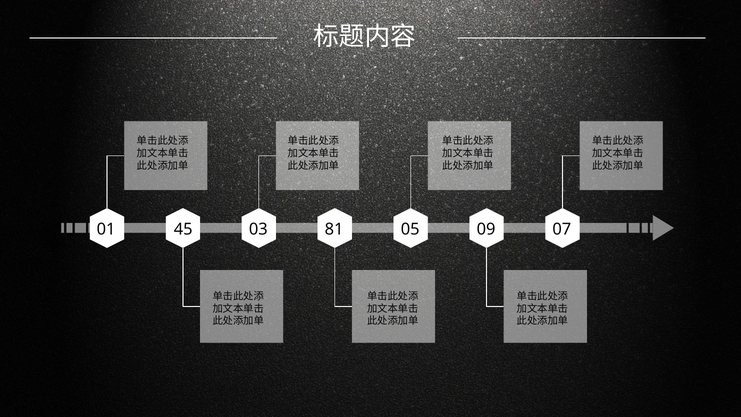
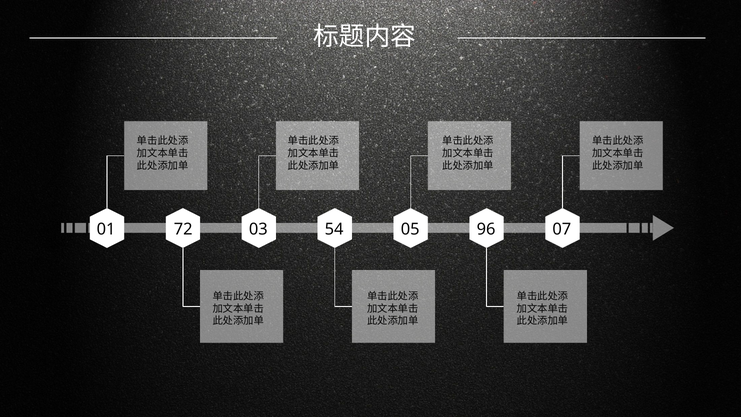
45: 45 -> 72
81: 81 -> 54
09: 09 -> 96
